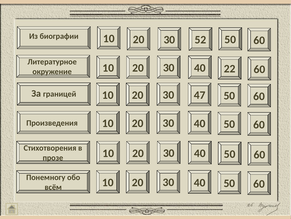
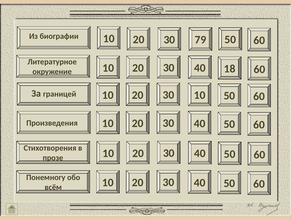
52: 52 -> 79
22: 22 -> 18
30 47: 47 -> 10
